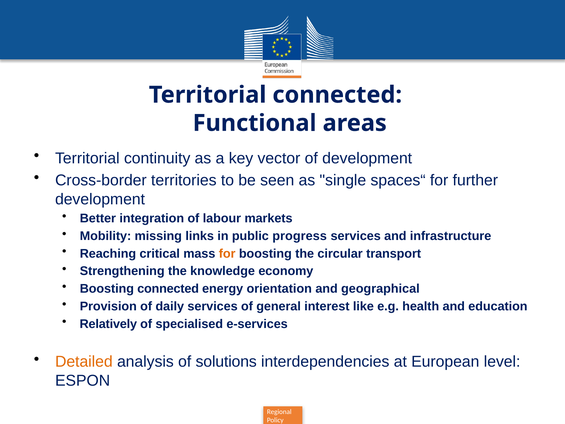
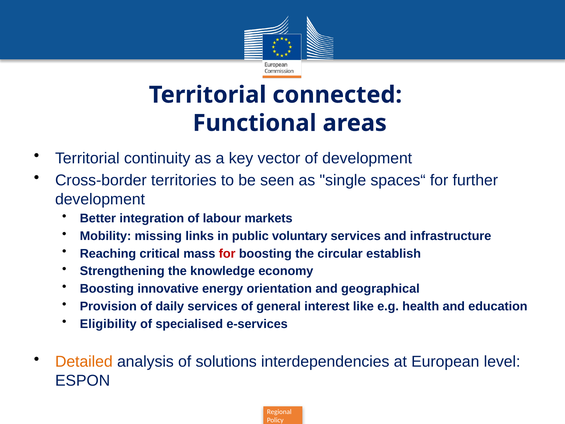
progress: progress -> voluntary
for at (227, 253) colour: orange -> red
transport: transport -> establish
Boosting connected: connected -> innovative
Relatively: Relatively -> Eligibility
